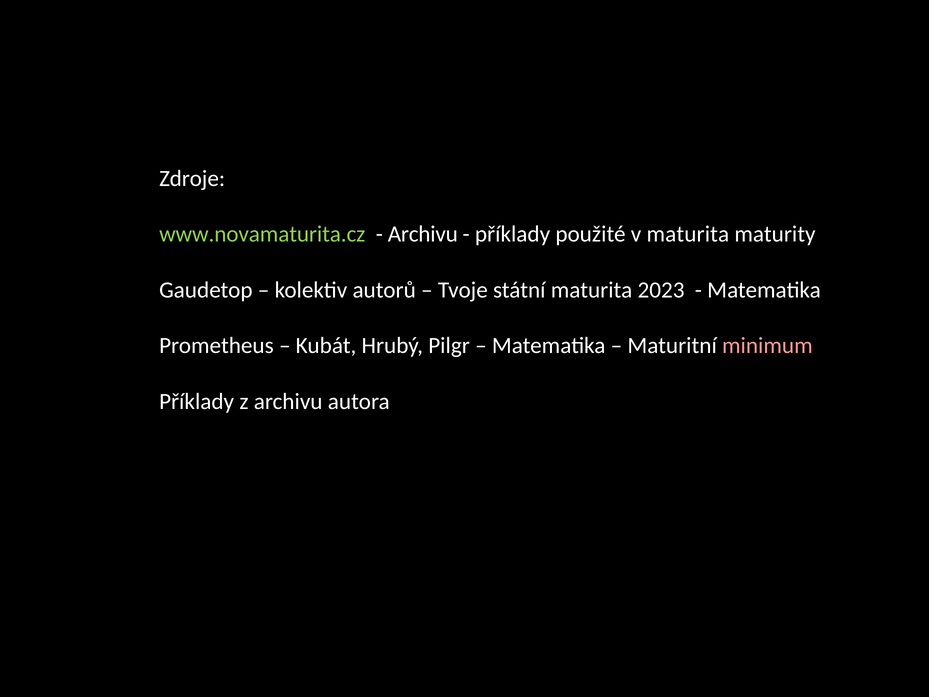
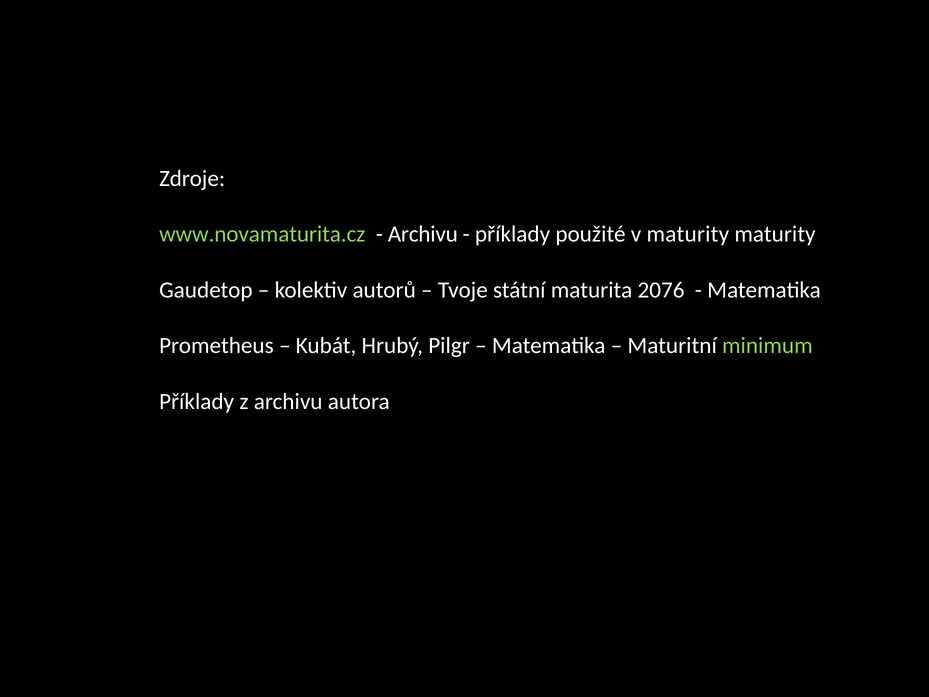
v maturita: maturita -> maturity
2023: 2023 -> 2076
minimum colour: pink -> light green
